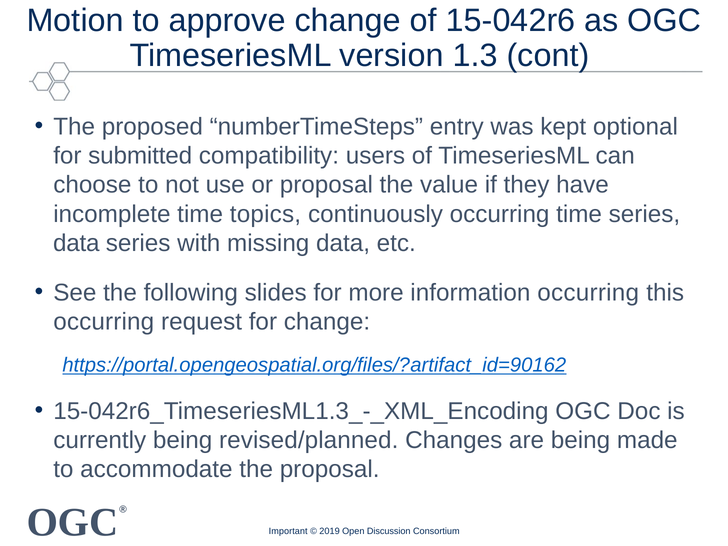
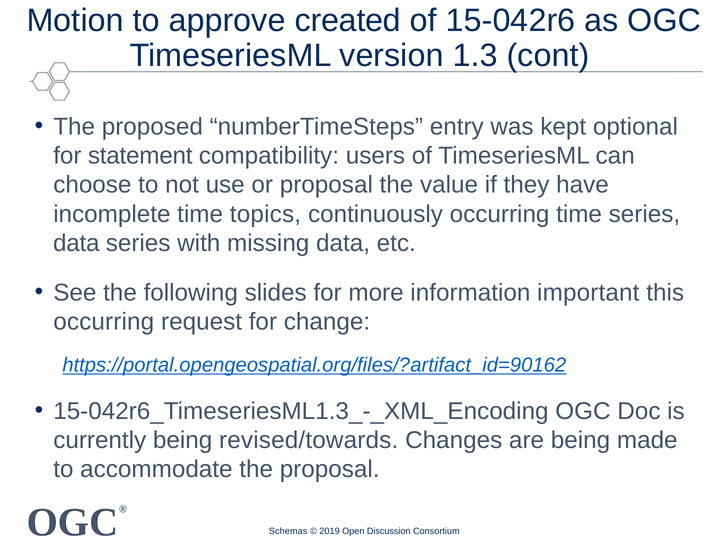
approve change: change -> created
submitted: submitted -> statement
information occurring: occurring -> important
revised/planned: revised/planned -> revised/towards
Important: Important -> Schemas
